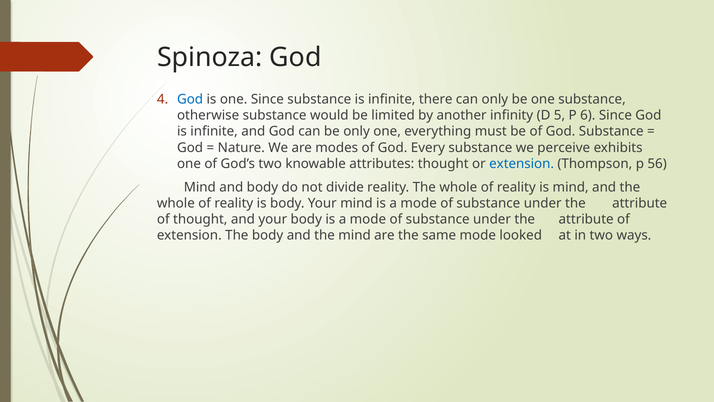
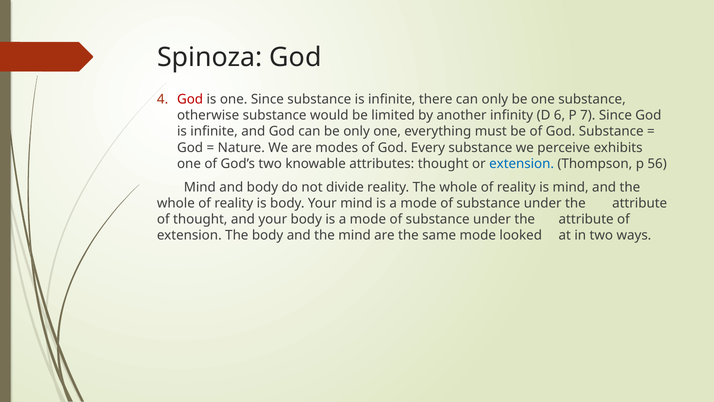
God at (190, 99) colour: blue -> red
5: 5 -> 6
6: 6 -> 7
